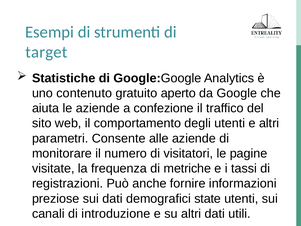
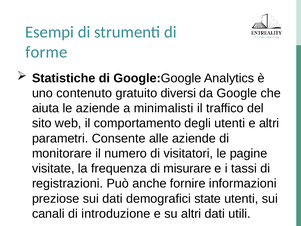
target: target -> forme
aperto: aperto -> diversi
confezione: confezione -> minimalisti
metriche: metriche -> misurare
